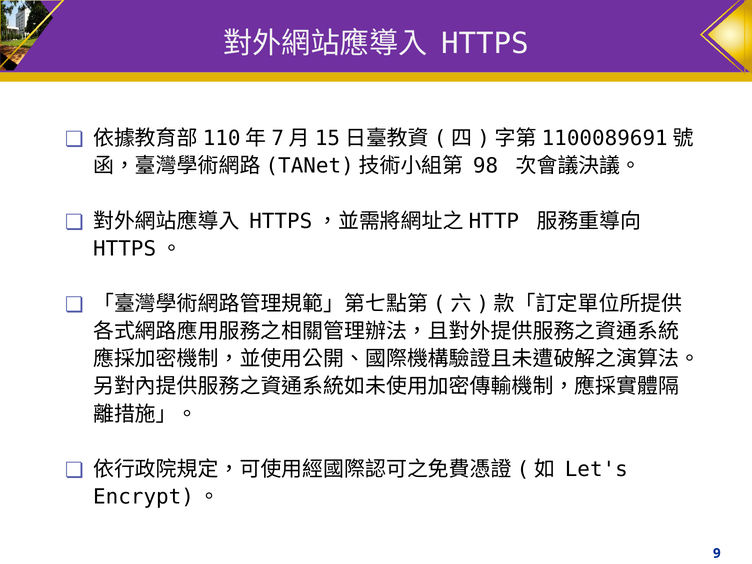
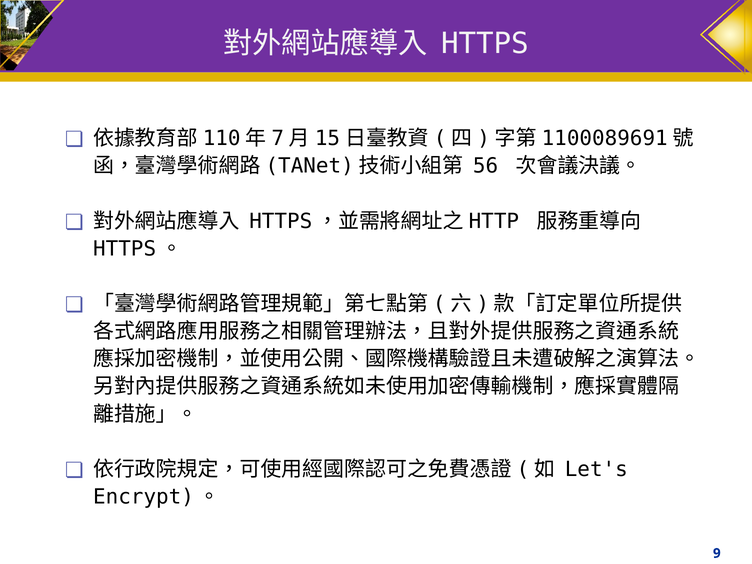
98: 98 -> 56
